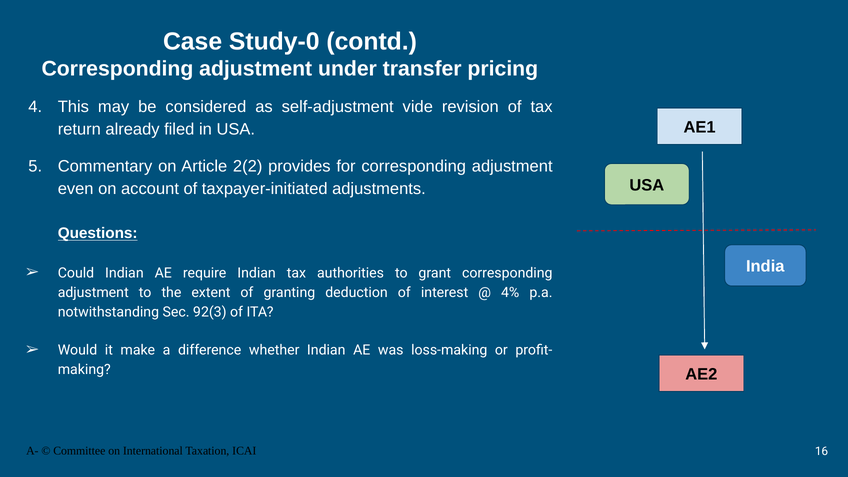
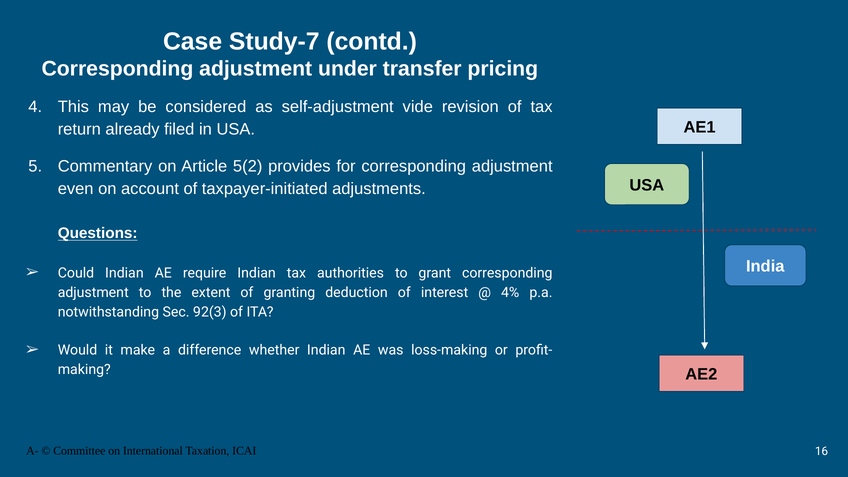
Study-0: Study-0 -> Study-7
2(2: 2(2 -> 5(2
